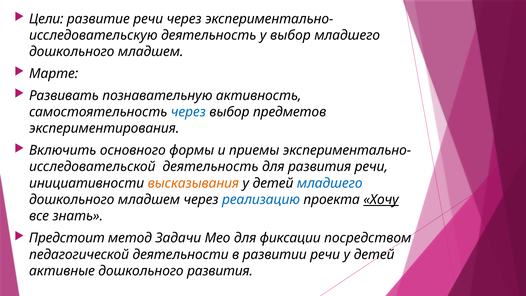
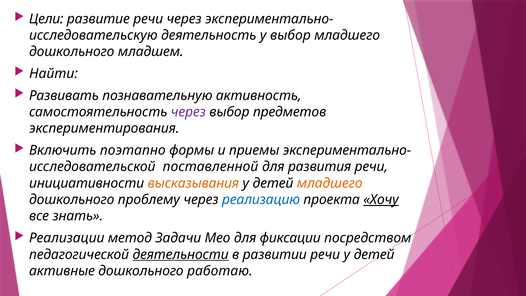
Марте: Марте -> Найти
через at (188, 112) colour: blue -> purple
основного: основного -> поэтапно
деятельность at (211, 167): деятельность -> поставленной
младшего at (330, 183) colour: blue -> orange
младшем at (149, 200): младшем -> проблему
Предстоит: Предстоит -> Реализации
деятельности underline: none -> present
дошкольного развития: развития -> работаю
